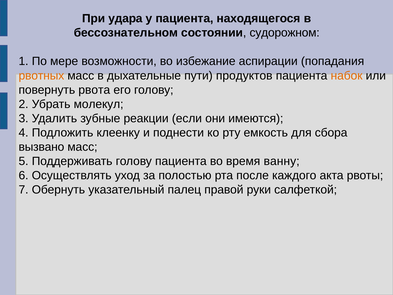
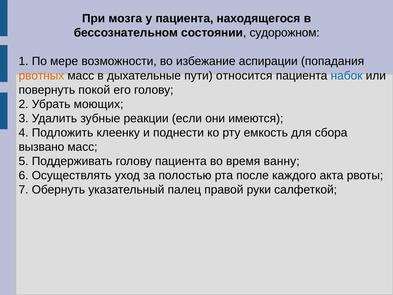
удара: удара -> мозга
продуктов: продуктов -> относится
набок colour: orange -> blue
рвота: рвота -> покой
молекул: молекул -> моющих
